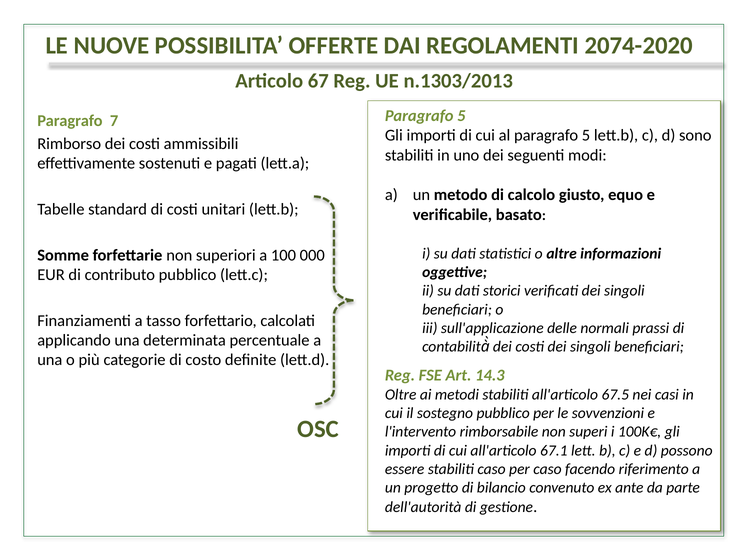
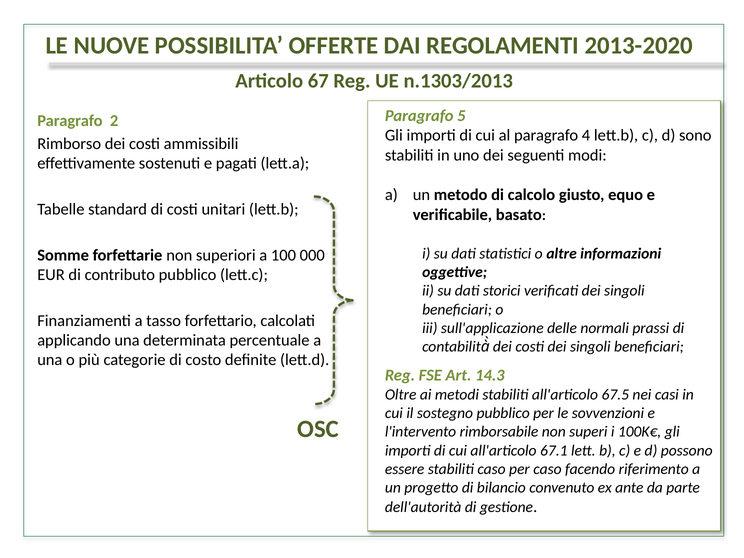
2074-2020: 2074-2020 -> 2013-2020
7: 7 -> 2
al paragrafo 5: 5 -> 4
